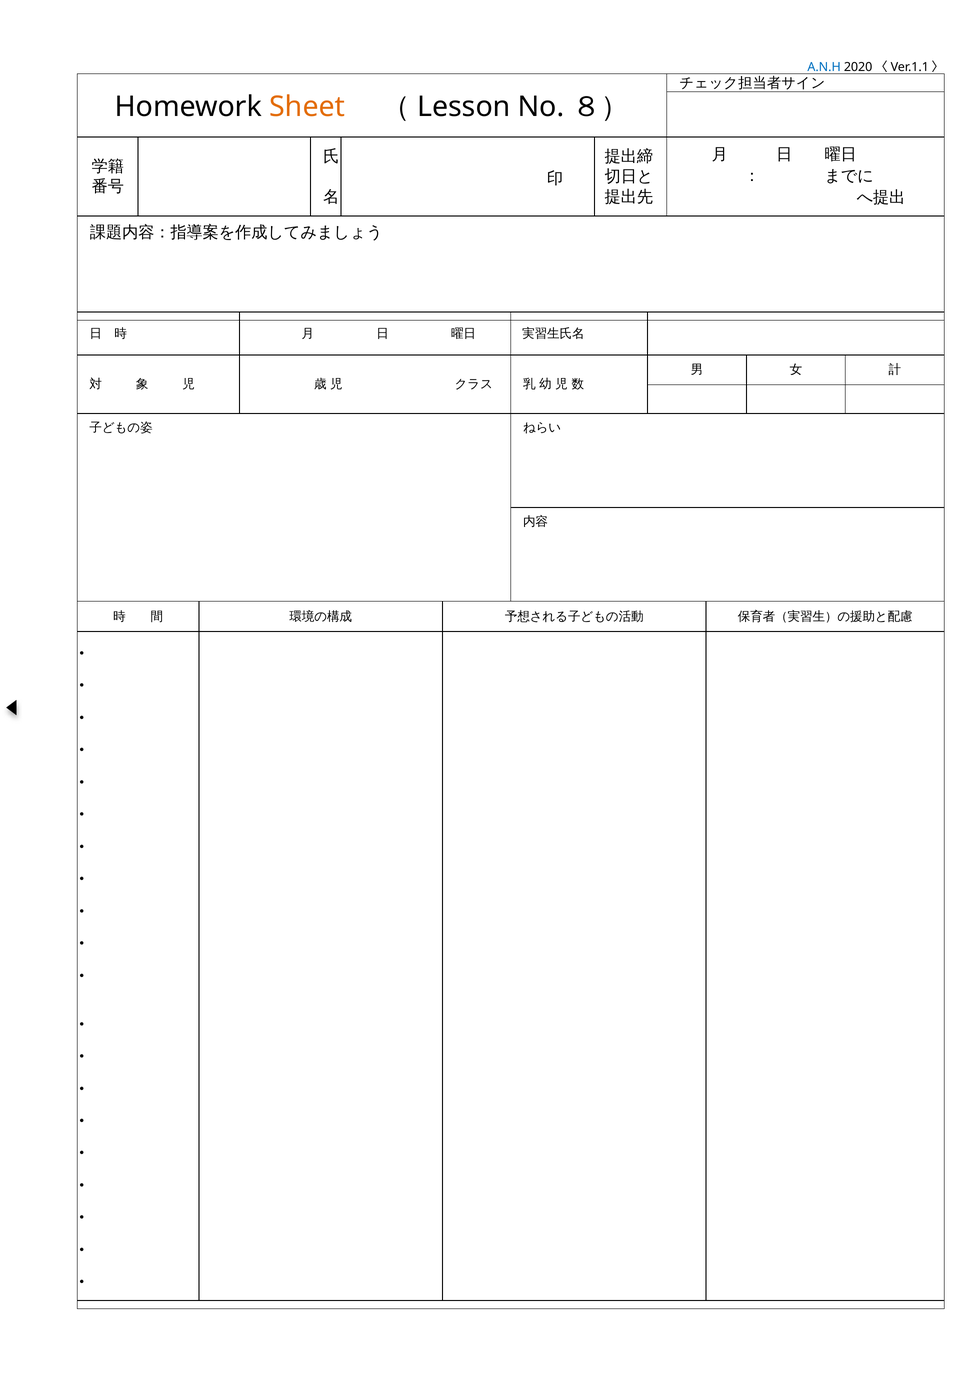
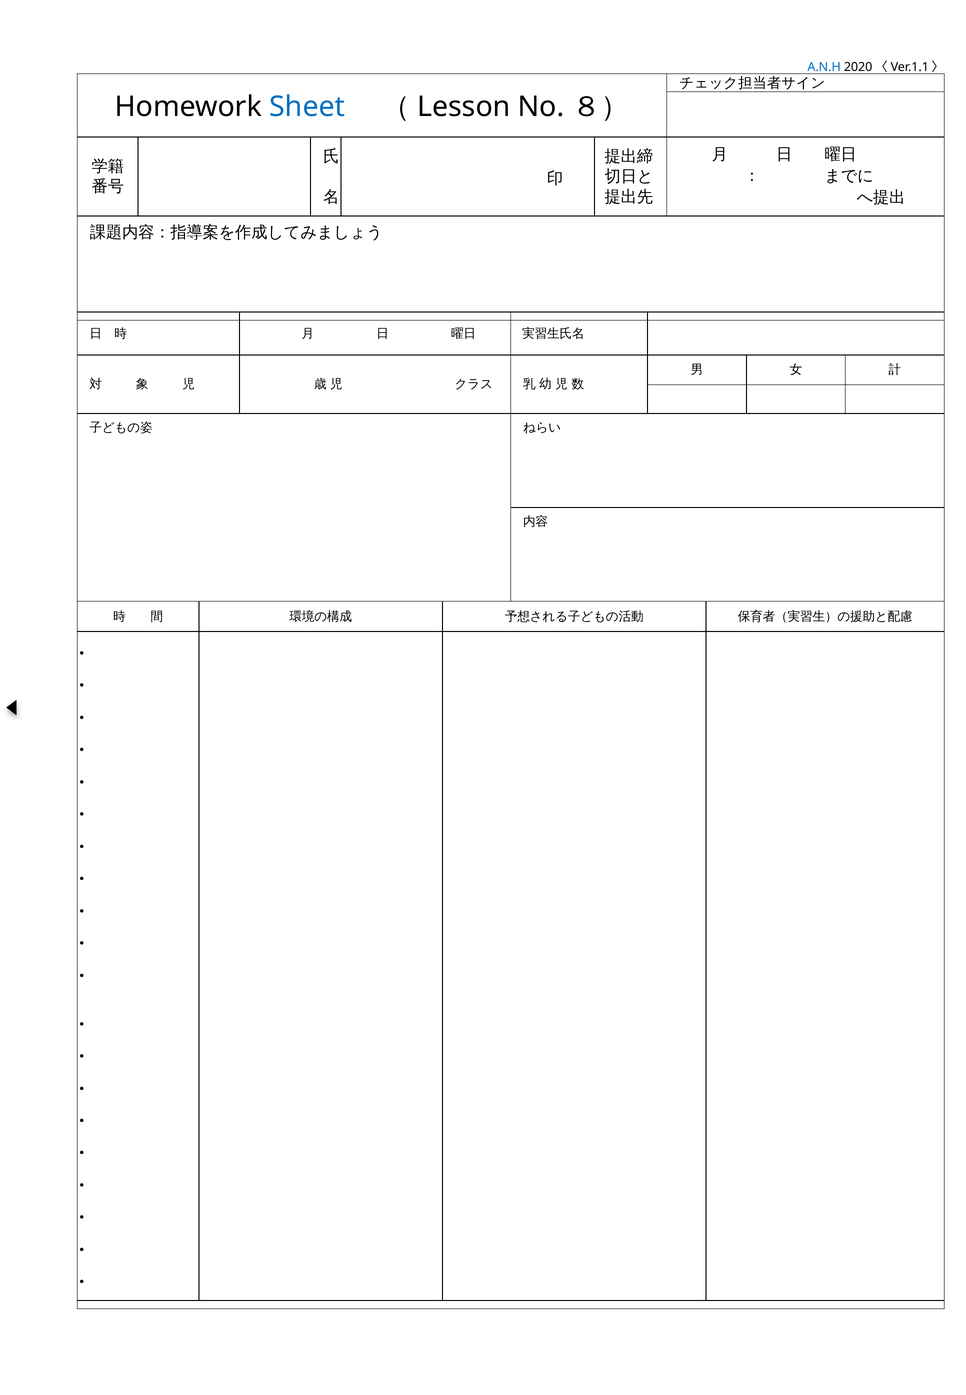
Sheet colour: orange -> blue
